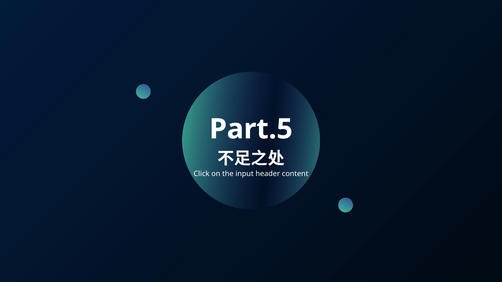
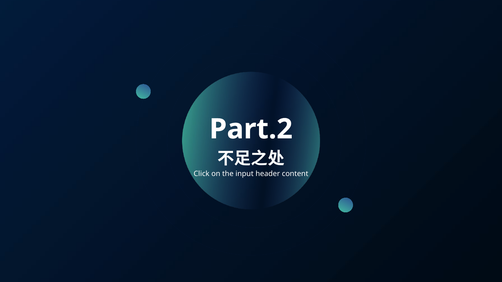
Part.5: Part.5 -> Part.2
